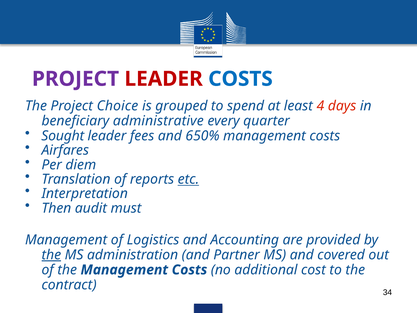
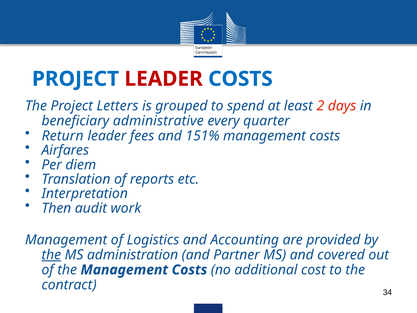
PROJECT at (76, 79) colour: purple -> blue
Choice: Choice -> Letters
4: 4 -> 2
Sought: Sought -> Return
650%: 650% -> 151%
etc underline: present -> none
must: must -> work
